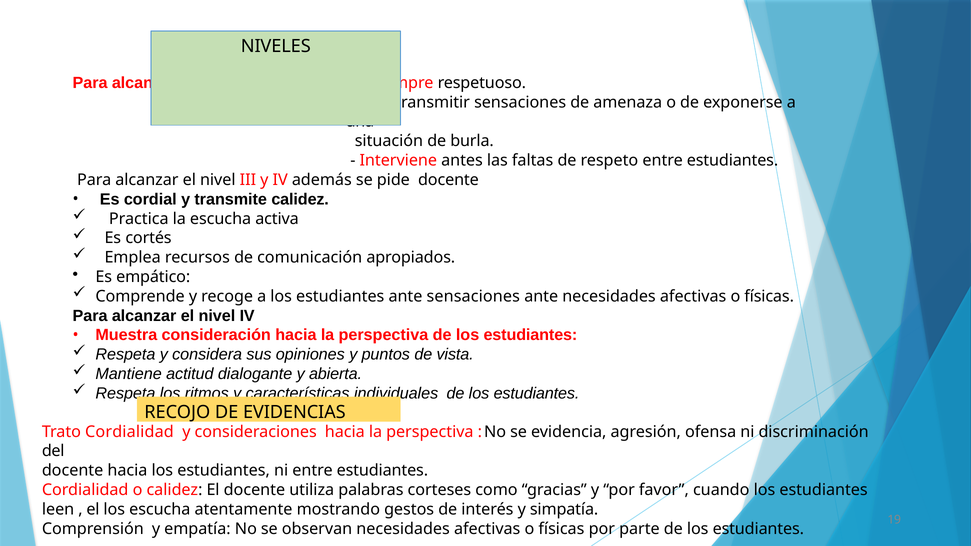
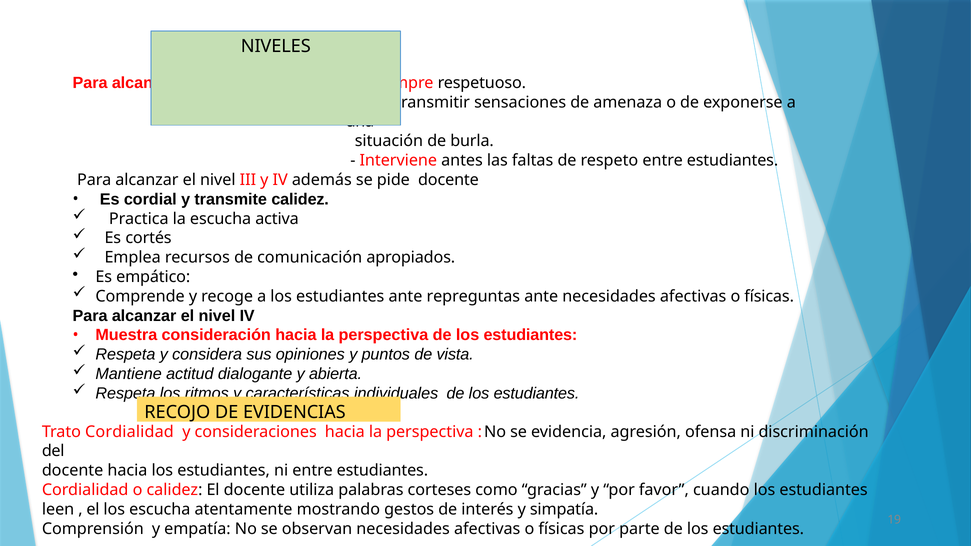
ante sensaciones: sensaciones -> repreguntas
